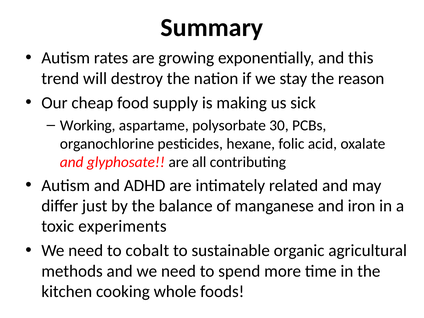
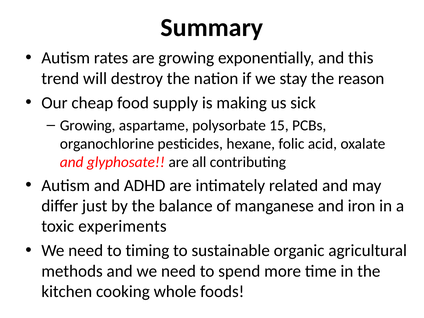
Working at (88, 125): Working -> Growing
30: 30 -> 15
cobalt: cobalt -> timing
